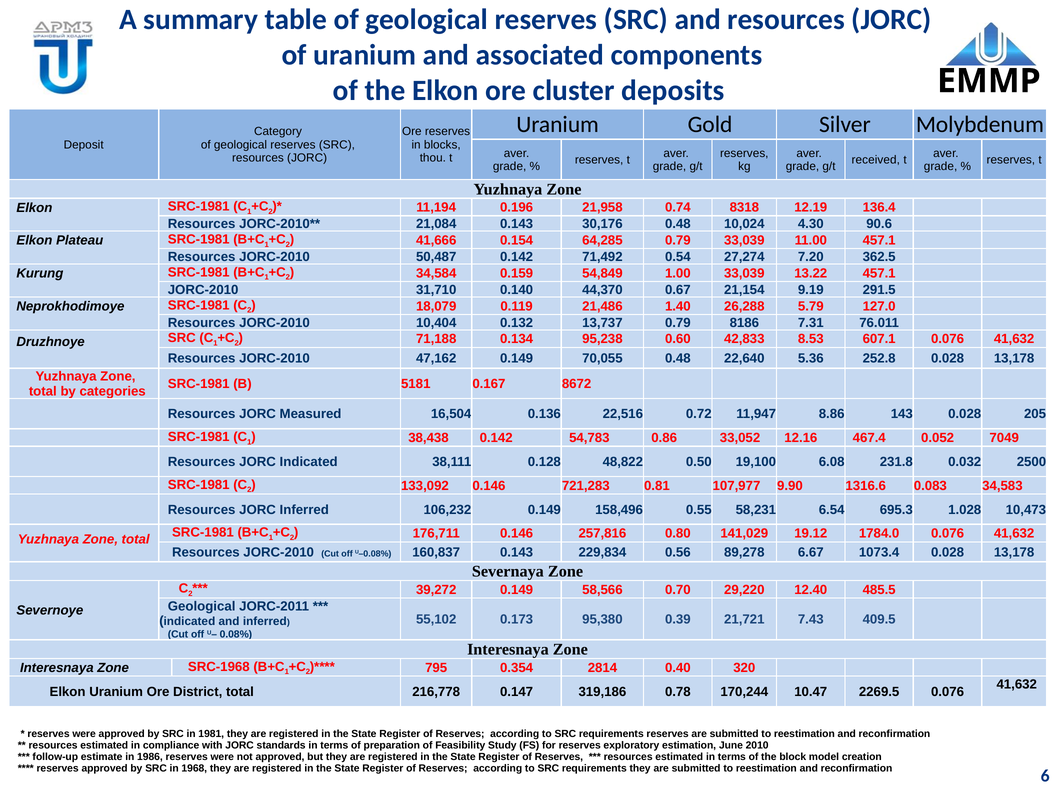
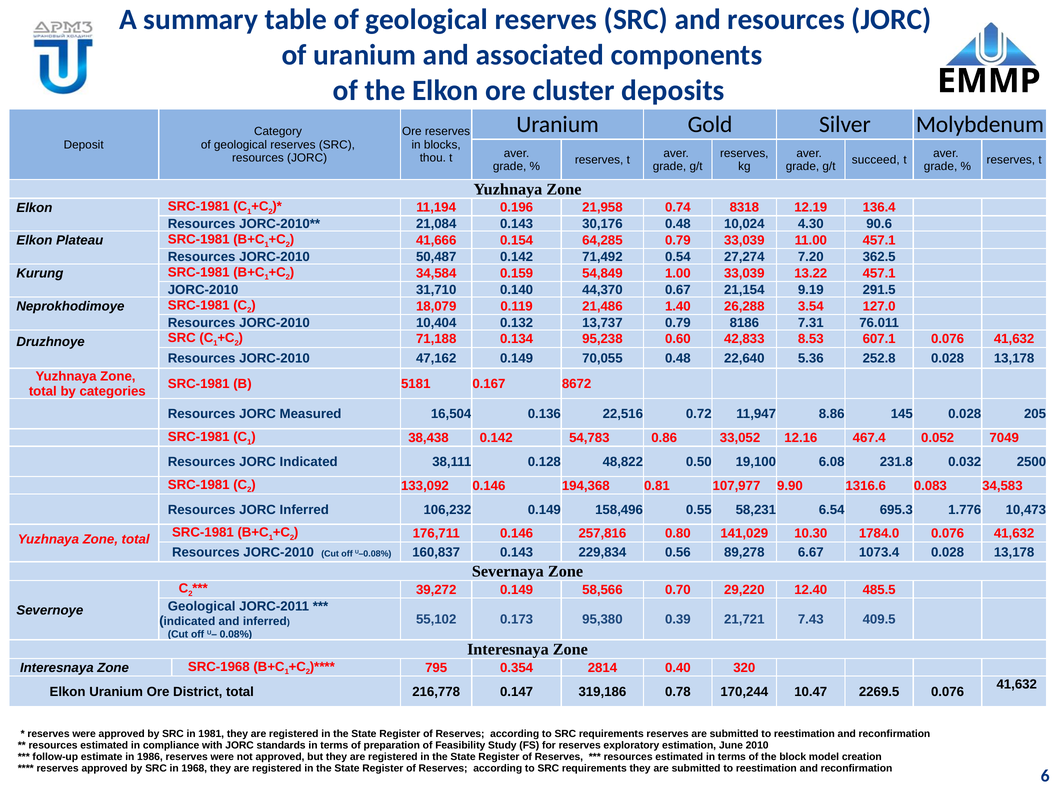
received: received -> succeed
5.79: 5.79 -> 3.54
143: 143 -> 145
721,283: 721,283 -> 194,368
1.028: 1.028 -> 1.776
19.12: 19.12 -> 10.30
